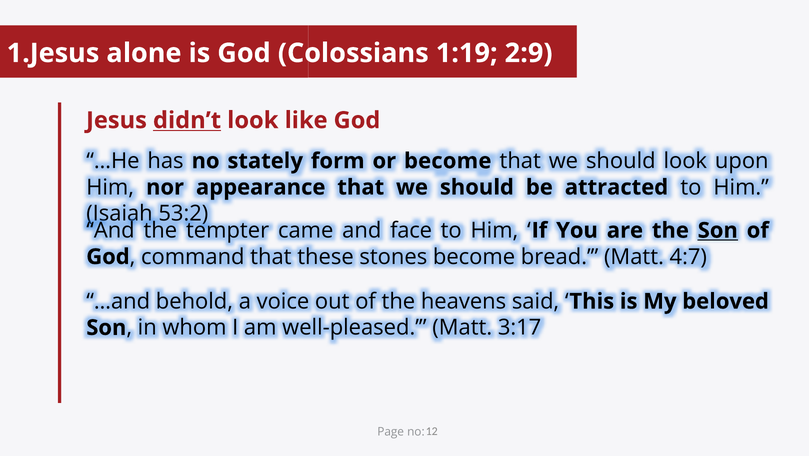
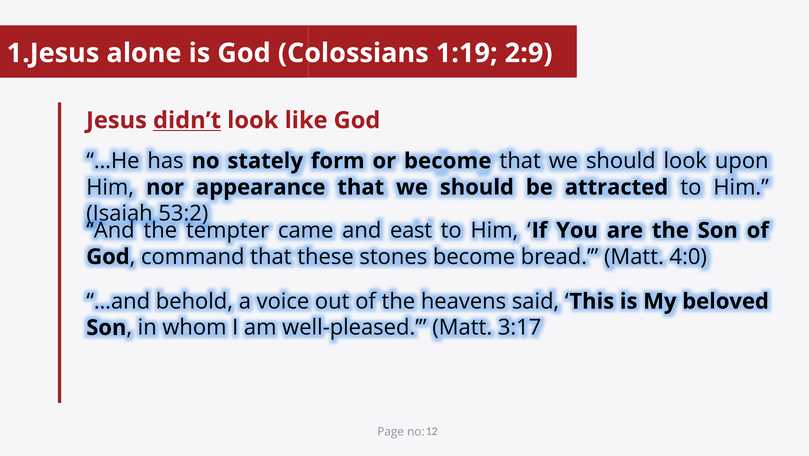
face: face -> east
Son at (718, 231) underline: present -> none
4:7: 4:7 -> 4:0
